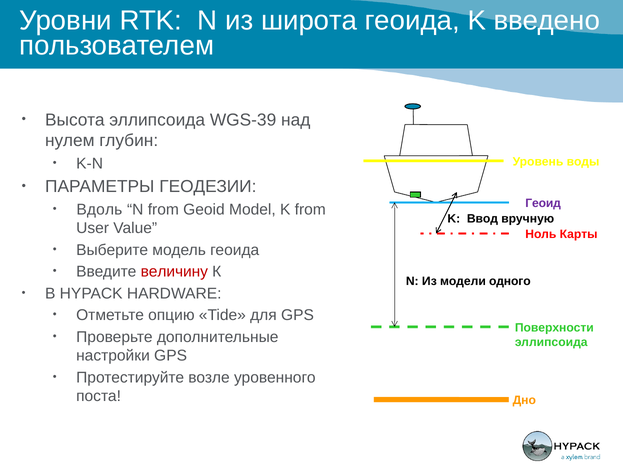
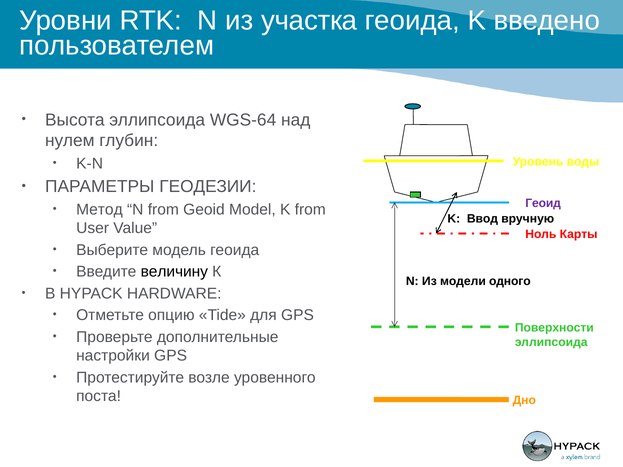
широта: широта -> участка
WGS-39: WGS-39 -> WGS-64
Вдоль: Вдоль -> Метод
величину colour: red -> black
